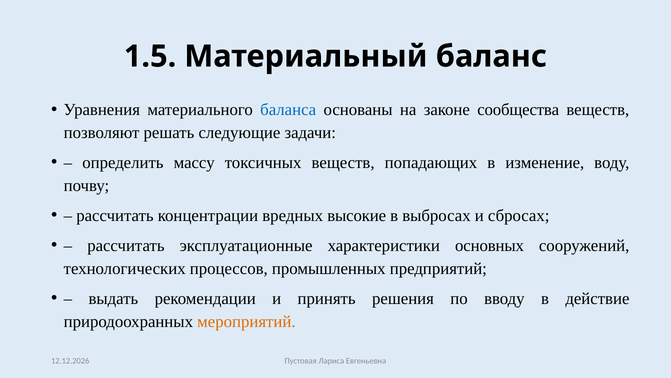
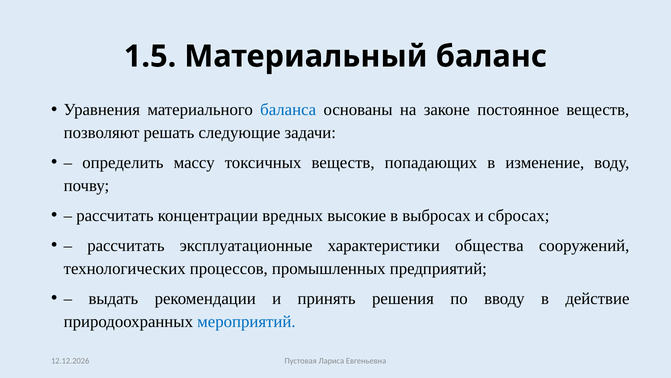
сообщества: сообщества -> постоянное
основных: основных -> общества
мероприятий colour: orange -> blue
